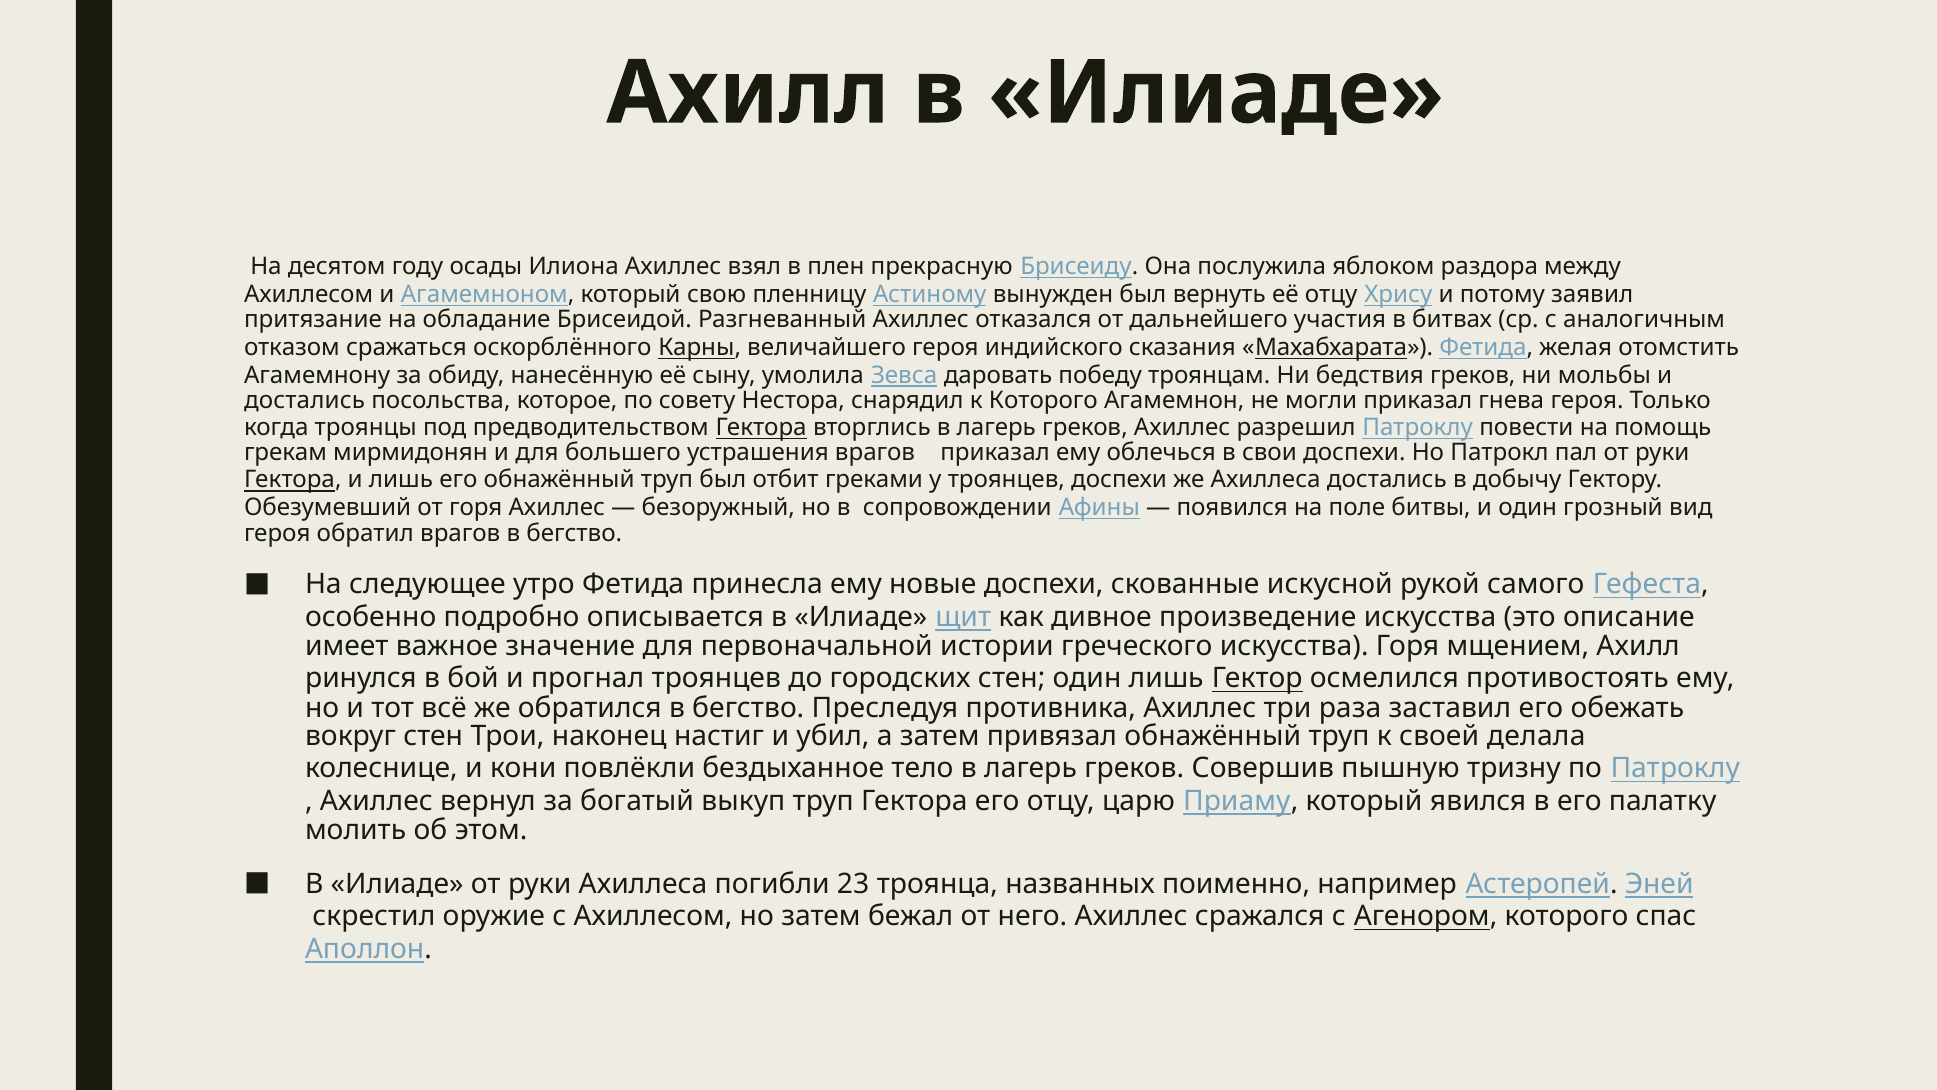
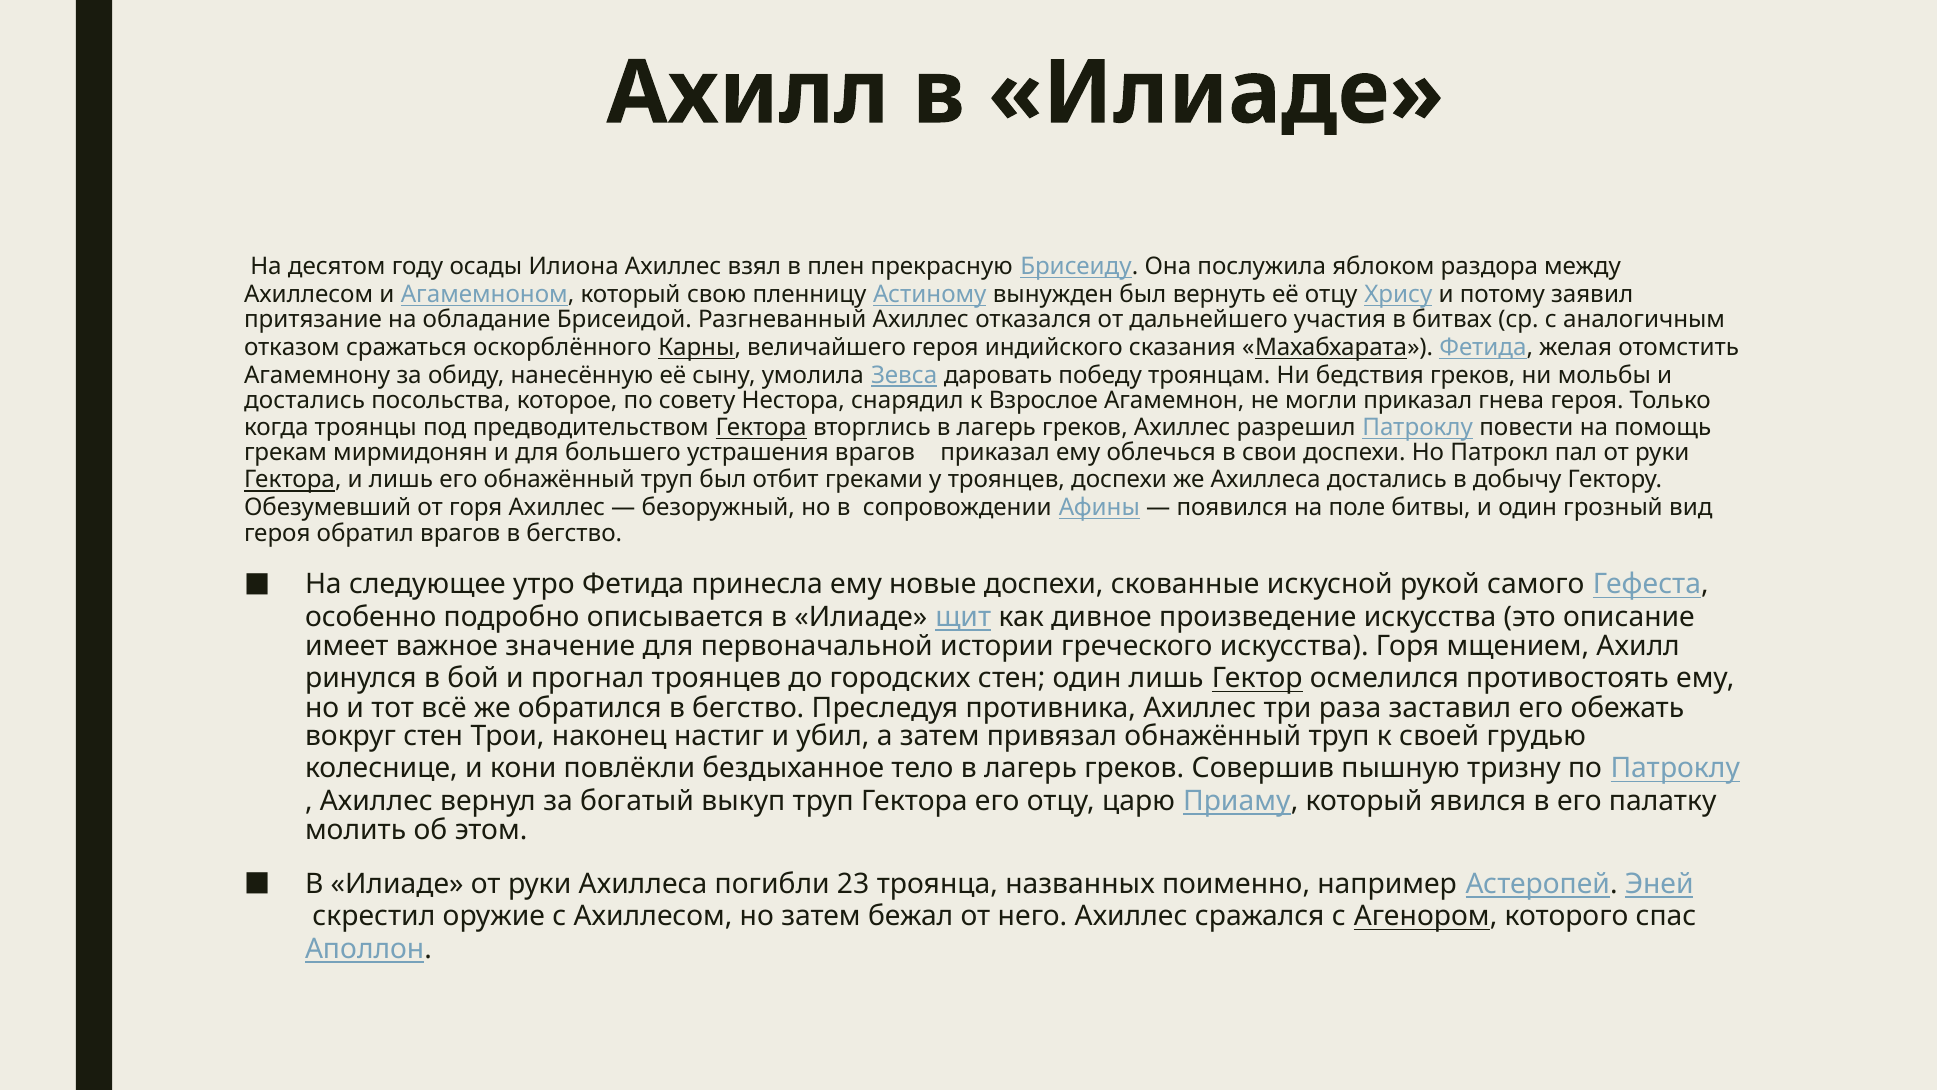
к Которого: Которого -> Взрослое
делала: делала -> грудью
